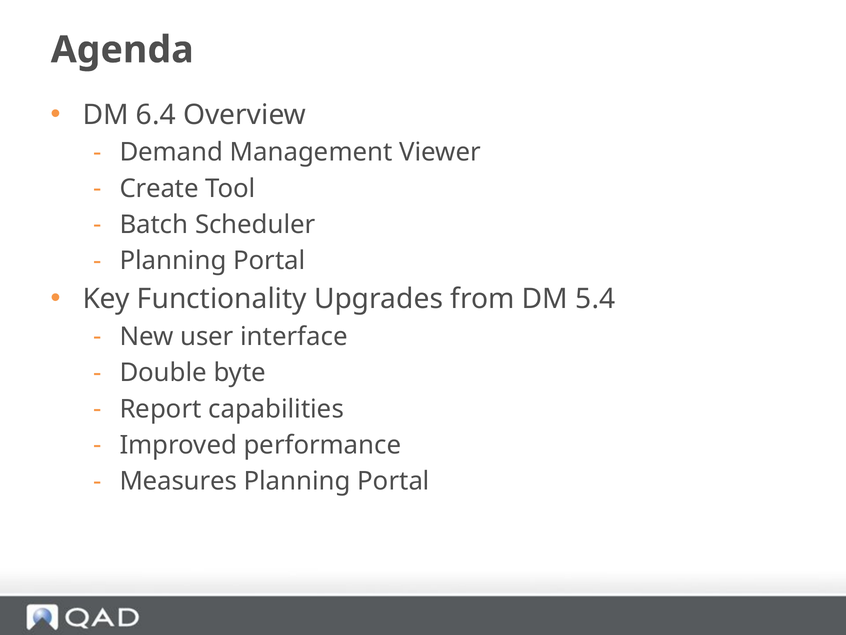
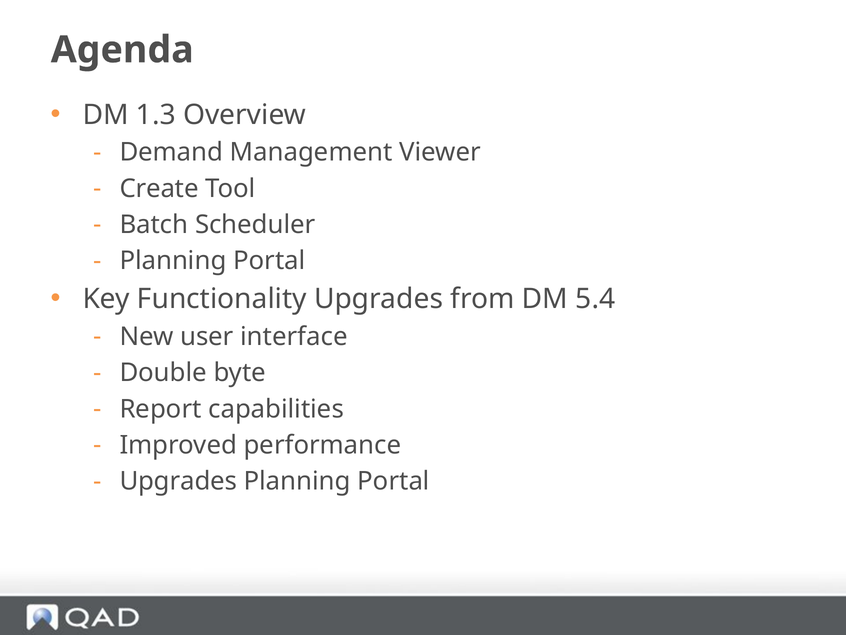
6.4: 6.4 -> 1.3
Measures at (178, 481): Measures -> Upgrades
